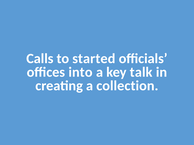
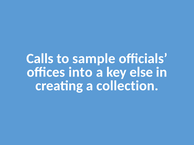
started: started -> sample
talk: talk -> else
